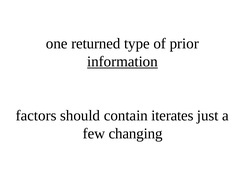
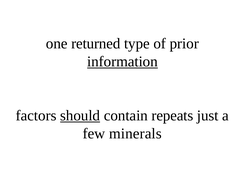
should underline: none -> present
iterates: iterates -> repeats
changing: changing -> minerals
